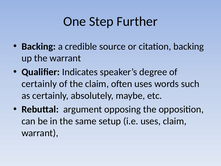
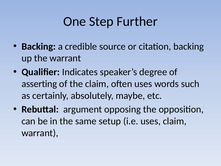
certainly at (39, 84): certainly -> asserting
